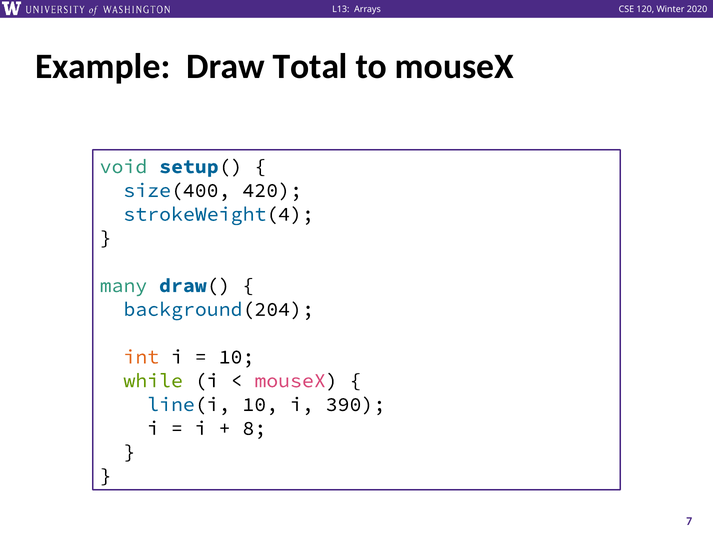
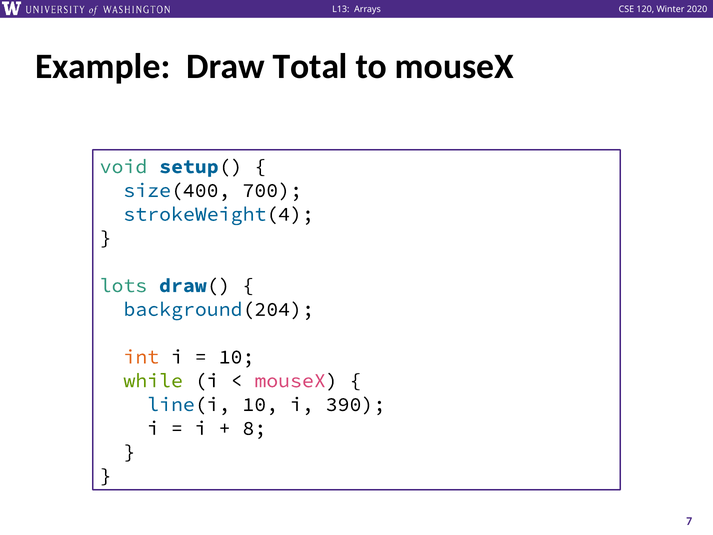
420: 420 -> 700
many: many -> lots
